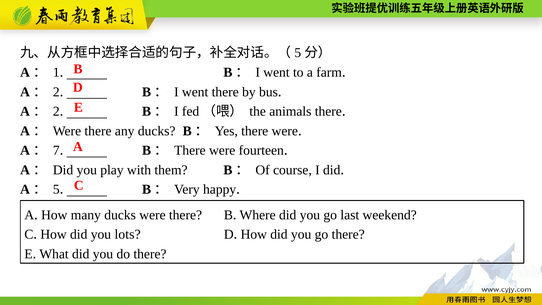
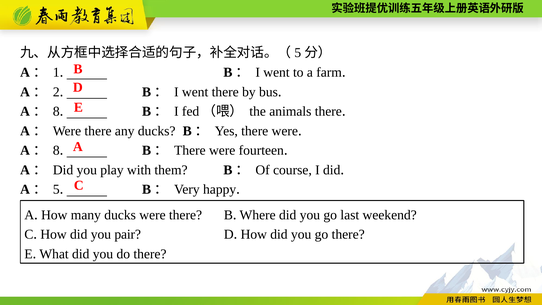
2 at (56, 111): 2 -> 8
7 at (56, 150): 7 -> 8
lots: lots -> pair
